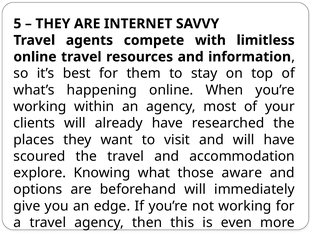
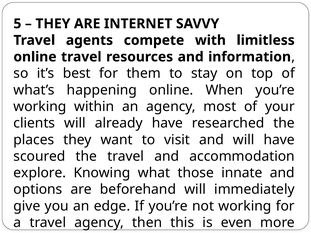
aware: aware -> innate
